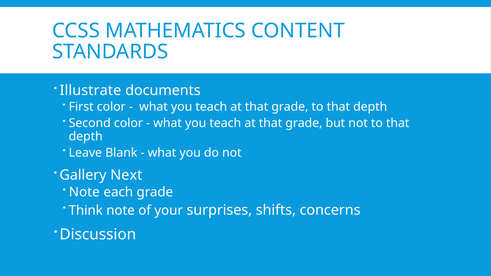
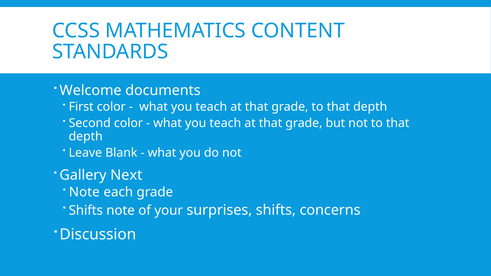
Illustrate: Illustrate -> Welcome
Think at (86, 211): Think -> Shifts
